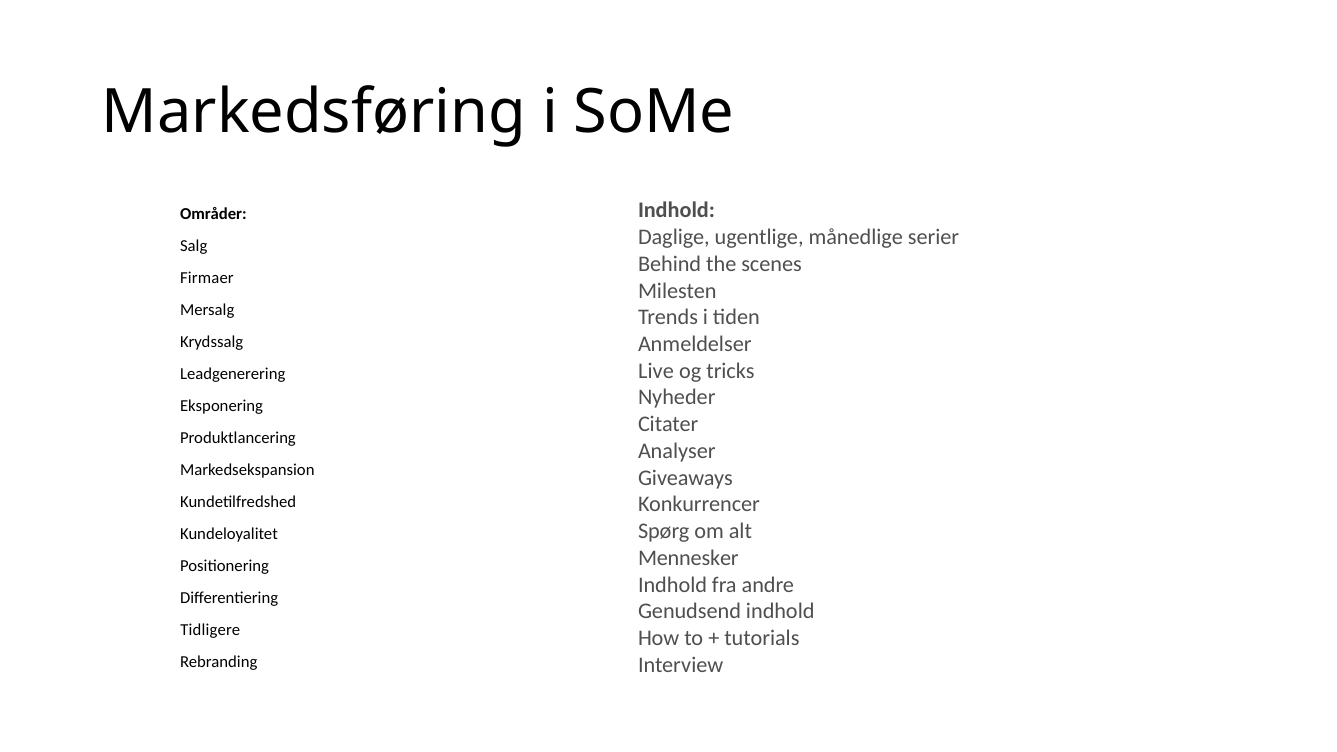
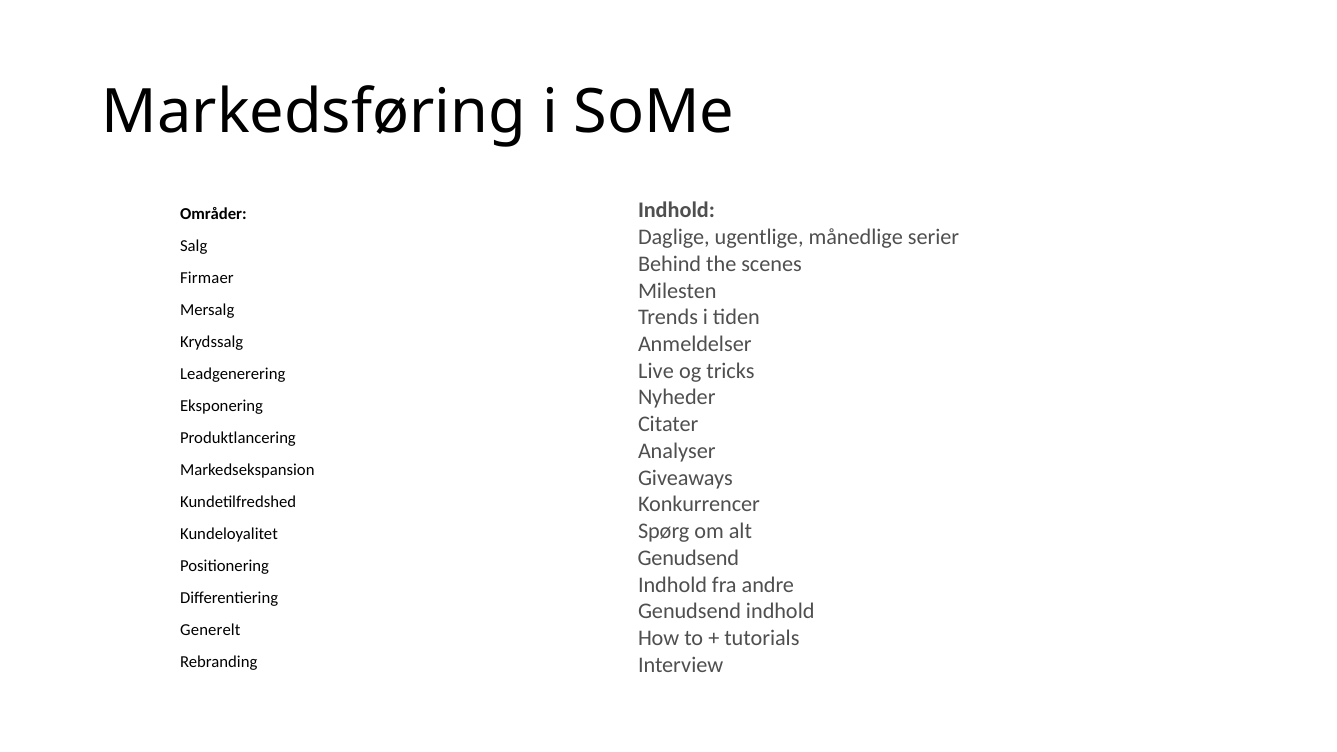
Mennesker at (688, 558): Mennesker -> Genudsend
Tidligere: Tidligere -> Generelt
